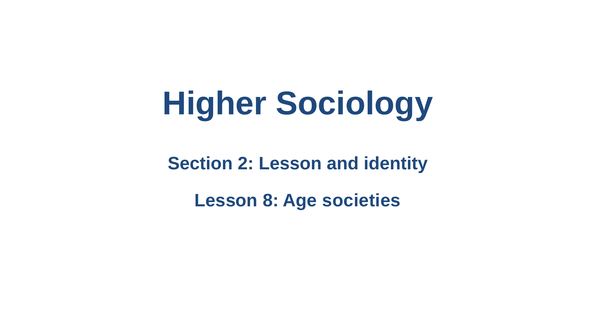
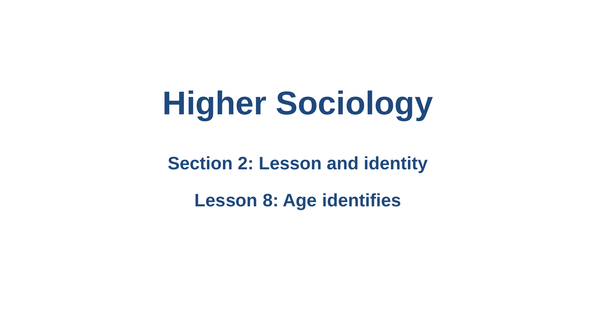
societies: societies -> identifies
